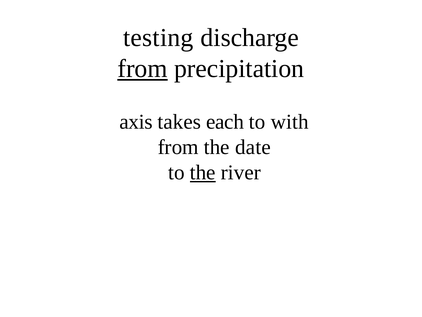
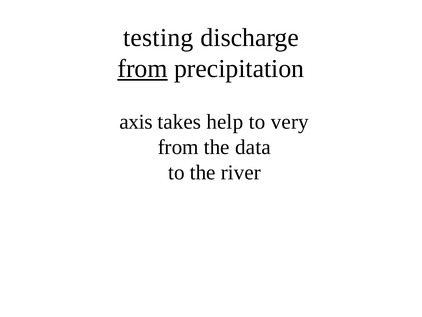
each: each -> help
with: with -> very
date: date -> data
the at (203, 172) underline: present -> none
